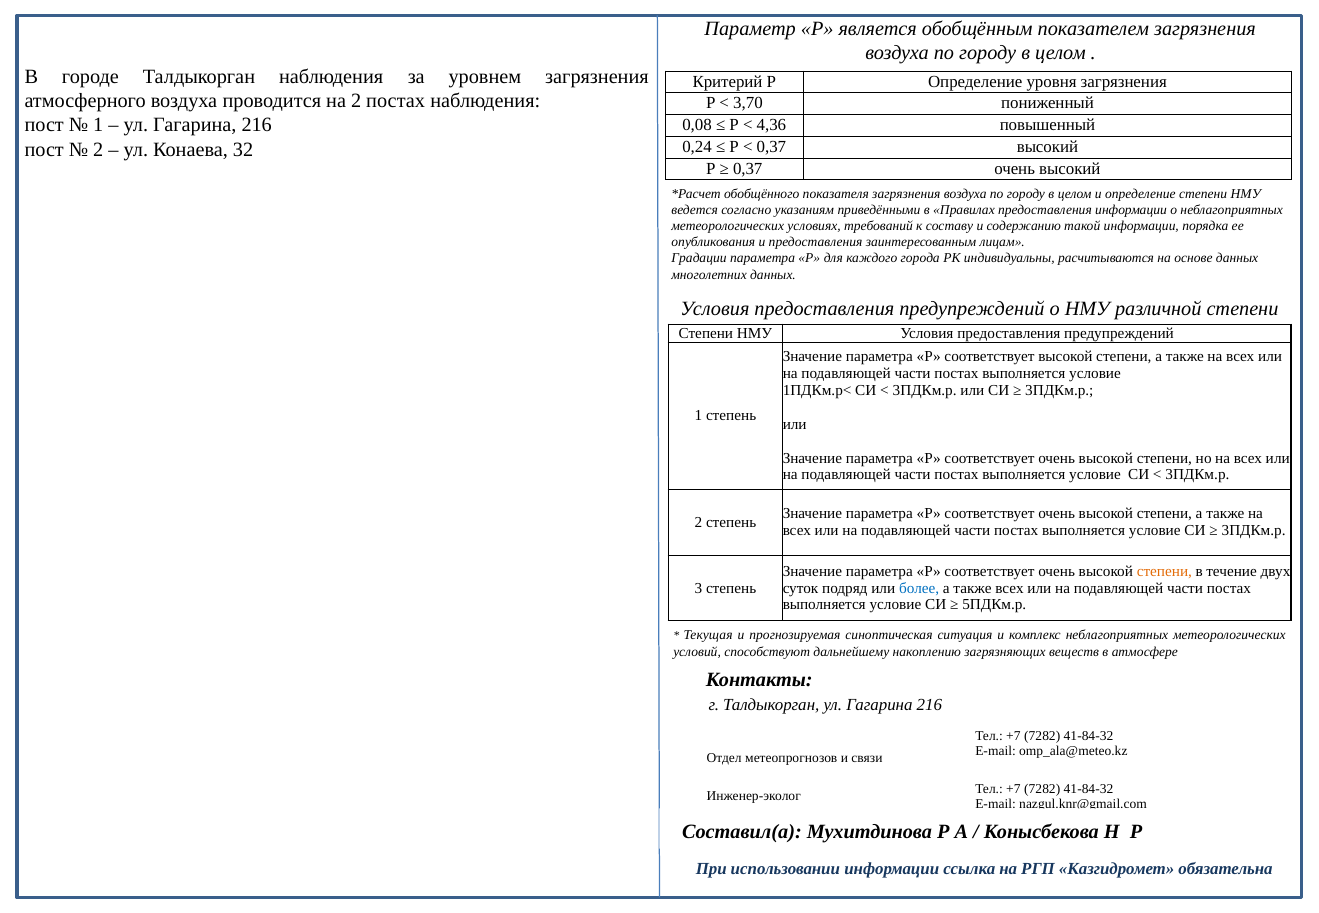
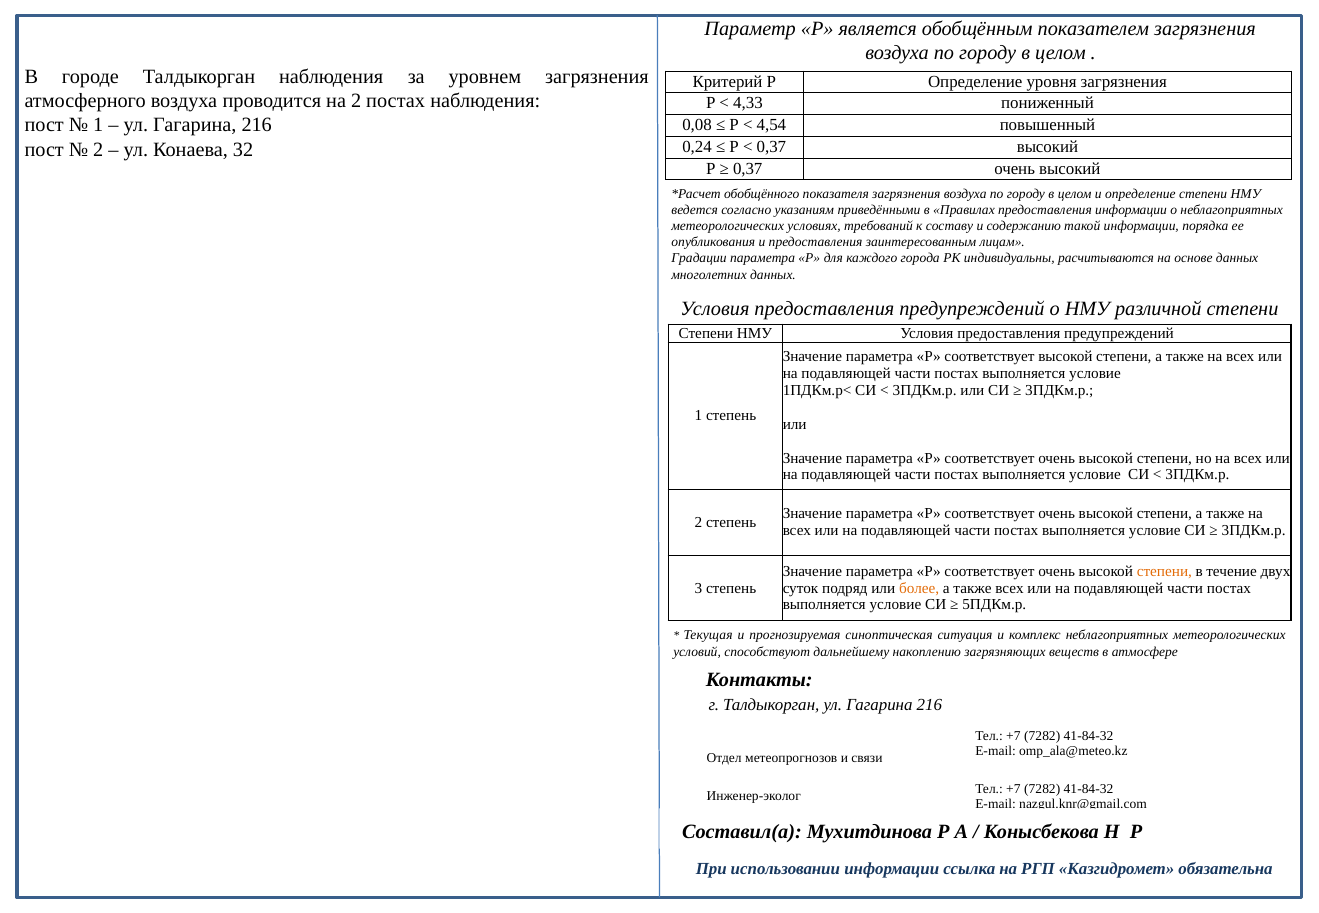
3,70: 3,70 -> 4,33
4,36: 4,36 -> 4,54
более colour: blue -> orange
